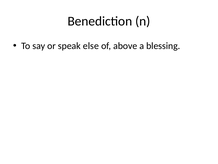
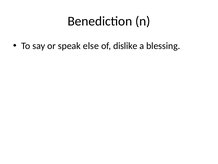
above: above -> dislike
